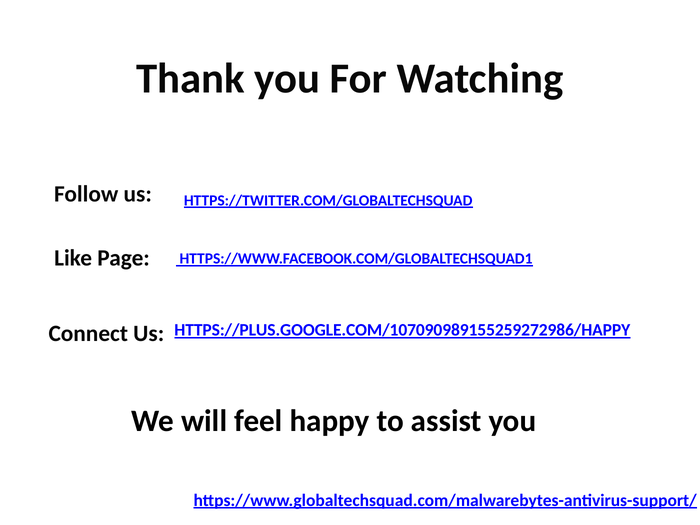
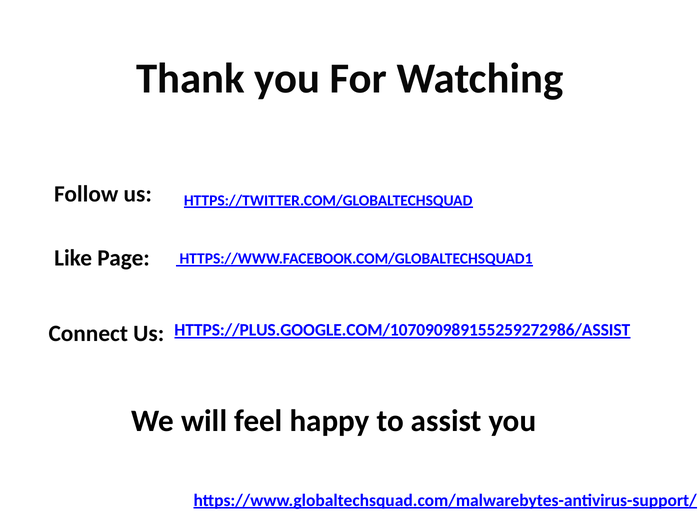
HTTPS://PLUS.GOOGLE.COM/107090989155259272986/HAPPY: HTTPS://PLUS.GOOGLE.COM/107090989155259272986/HAPPY -> HTTPS://PLUS.GOOGLE.COM/107090989155259272986/ASSIST
